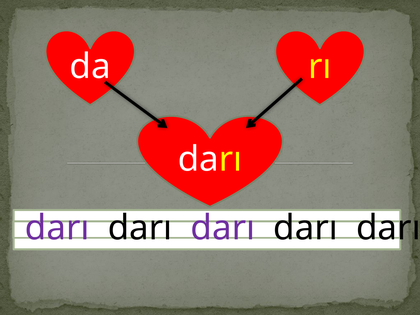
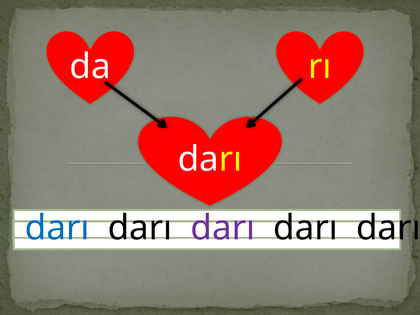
darı at (57, 228) colour: purple -> blue
